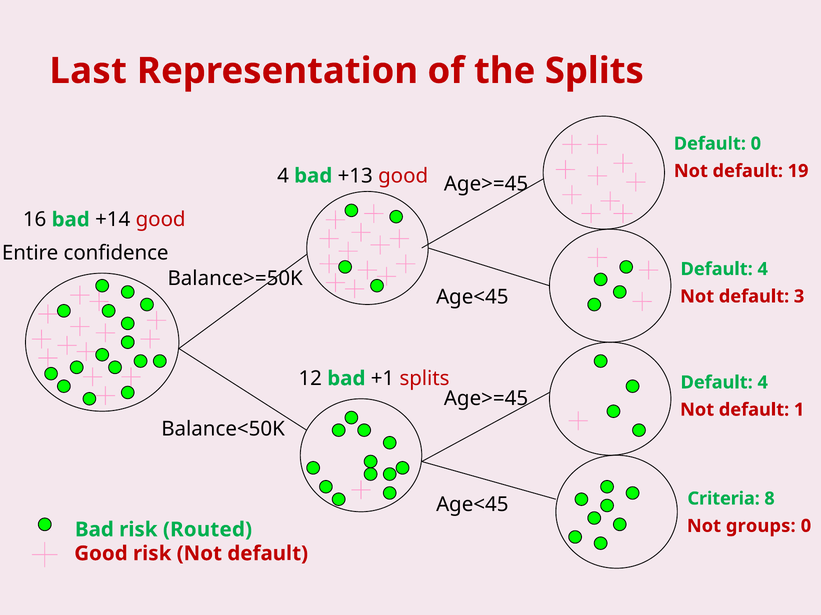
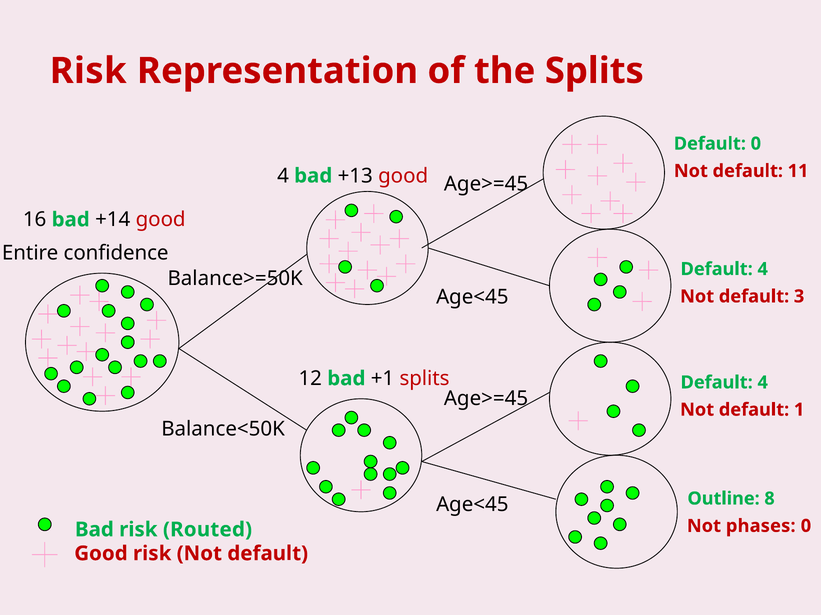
Last at (88, 71): Last -> Risk
19: 19 -> 11
Criteria: Criteria -> Outline
groups: groups -> phases
